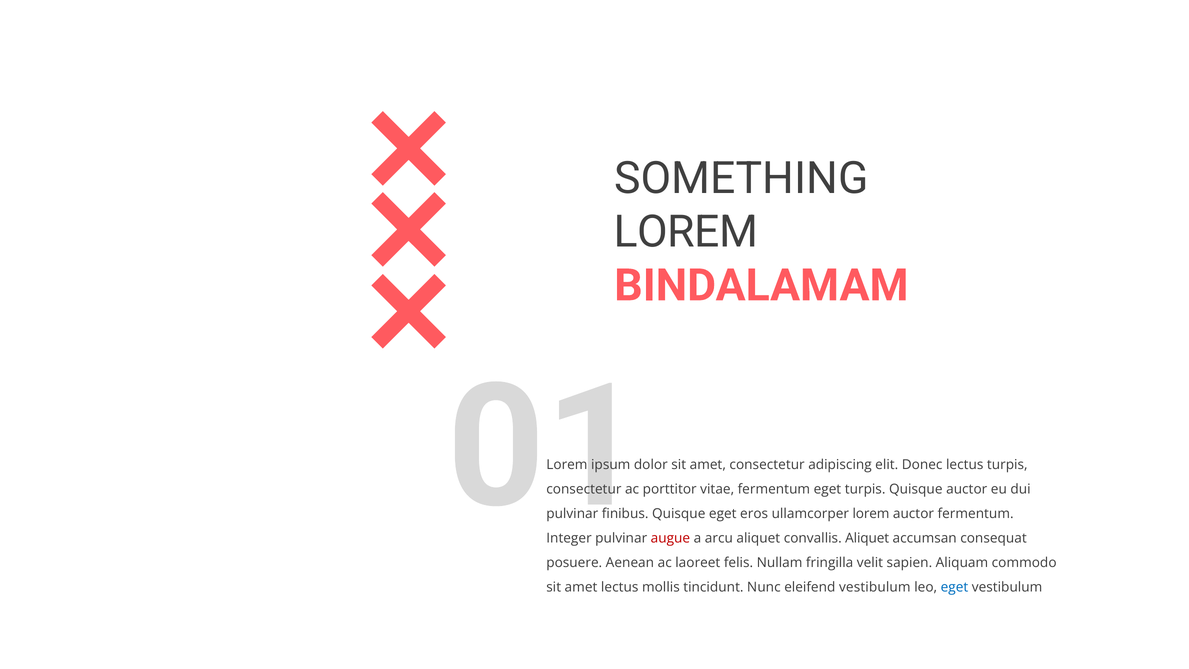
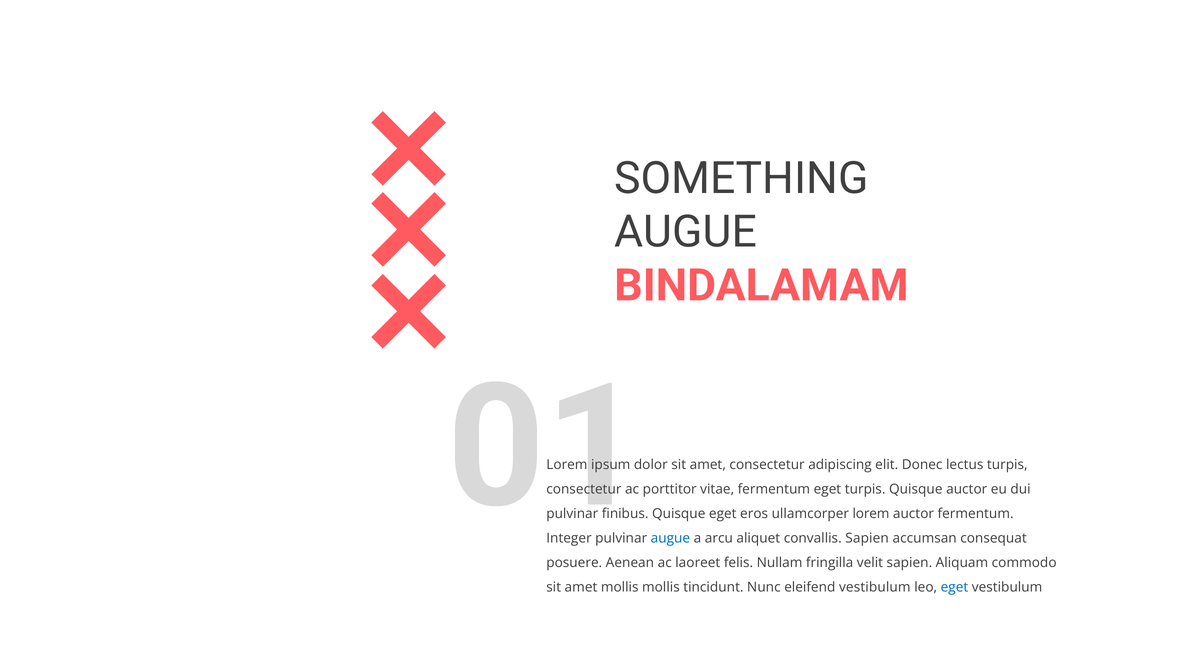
LOREM at (686, 232): LOREM -> AUGUE
augue at (670, 538) colour: red -> blue
convallis Aliquet: Aliquet -> Sapien
amet lectus: lectus -> mollis
